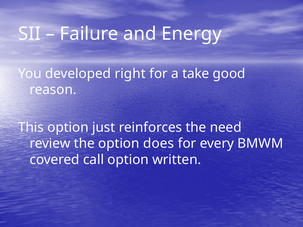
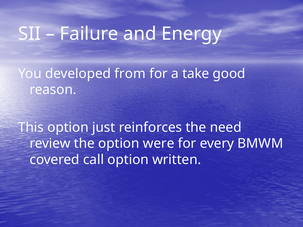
right: right -> from
does: does -> were
